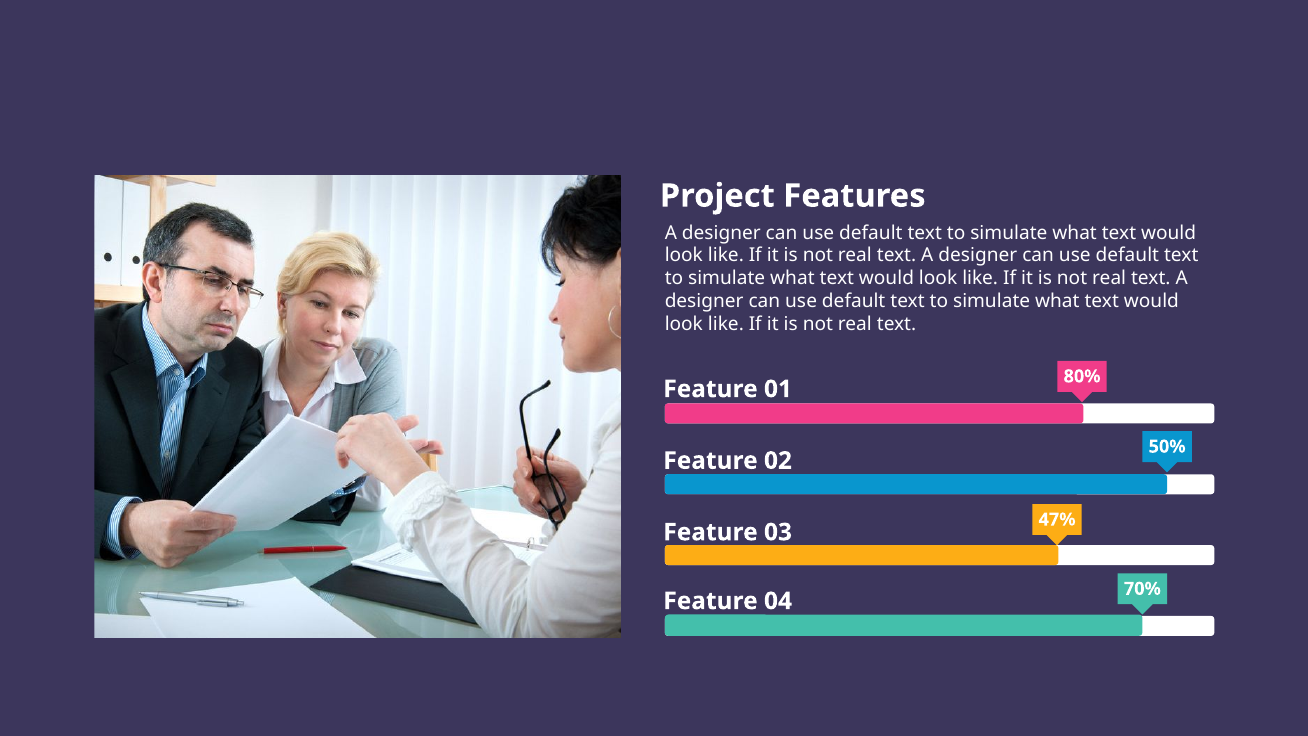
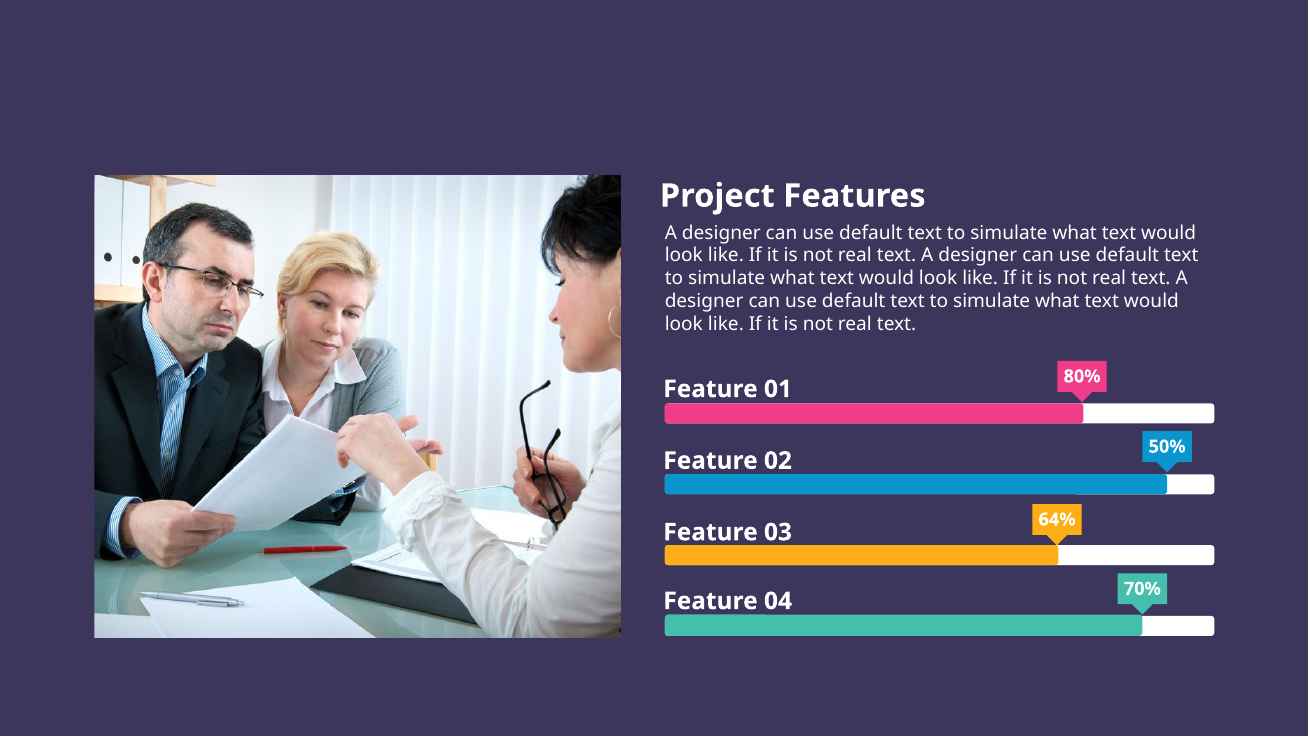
47%: 47% -> 64%
